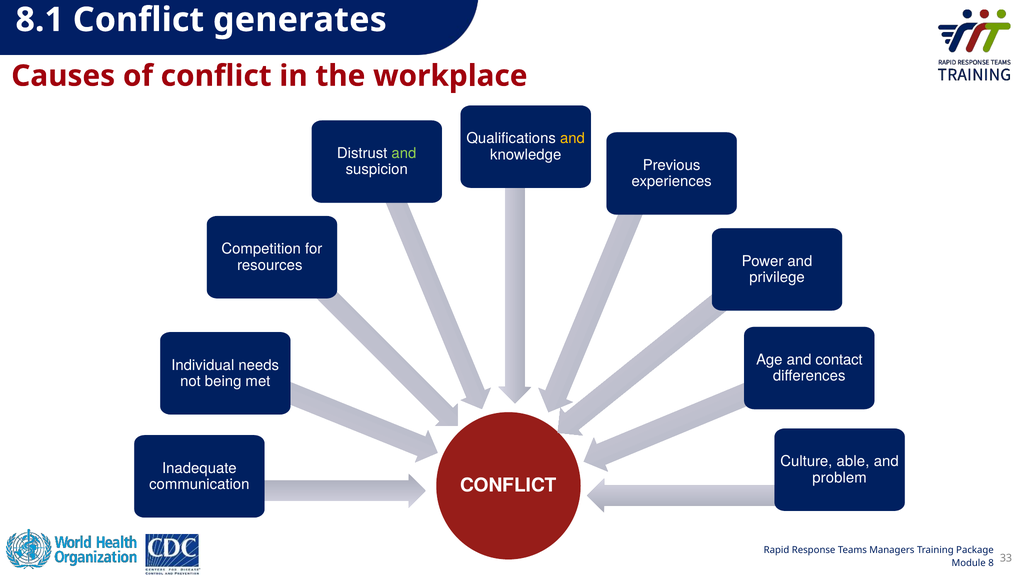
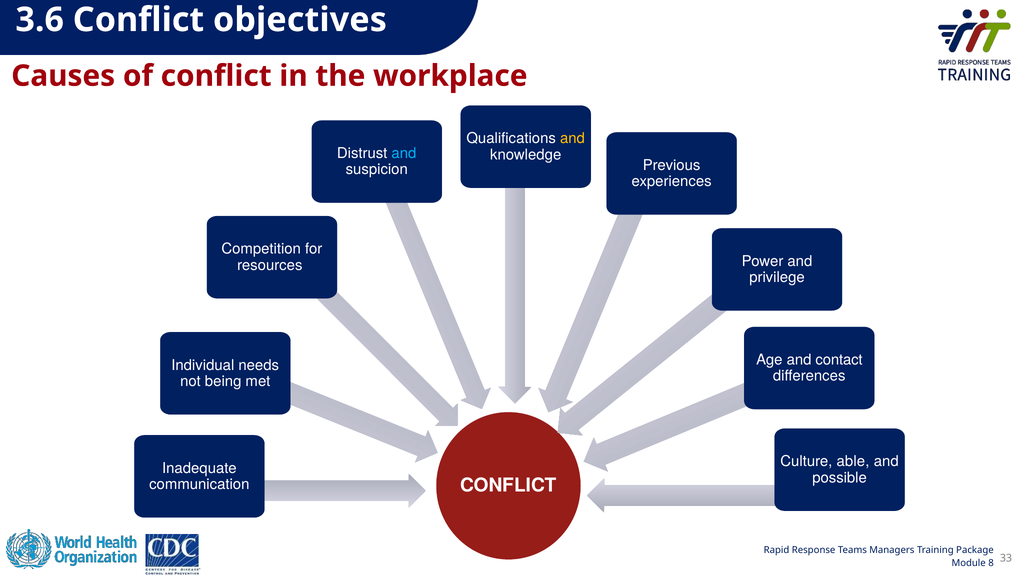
8.1: 8.1 -> 3.6
generates: generates -> objectives
and at (404, 153) colour: light green -> light blue
problem: problem -> possible
